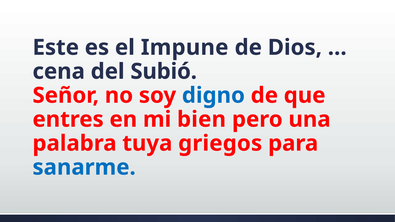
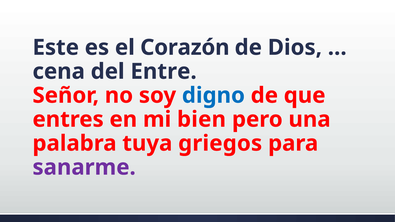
Impune: Impune -> Corazón
Subió: Subió -> Entre
sanarme colour: blue -> purple
